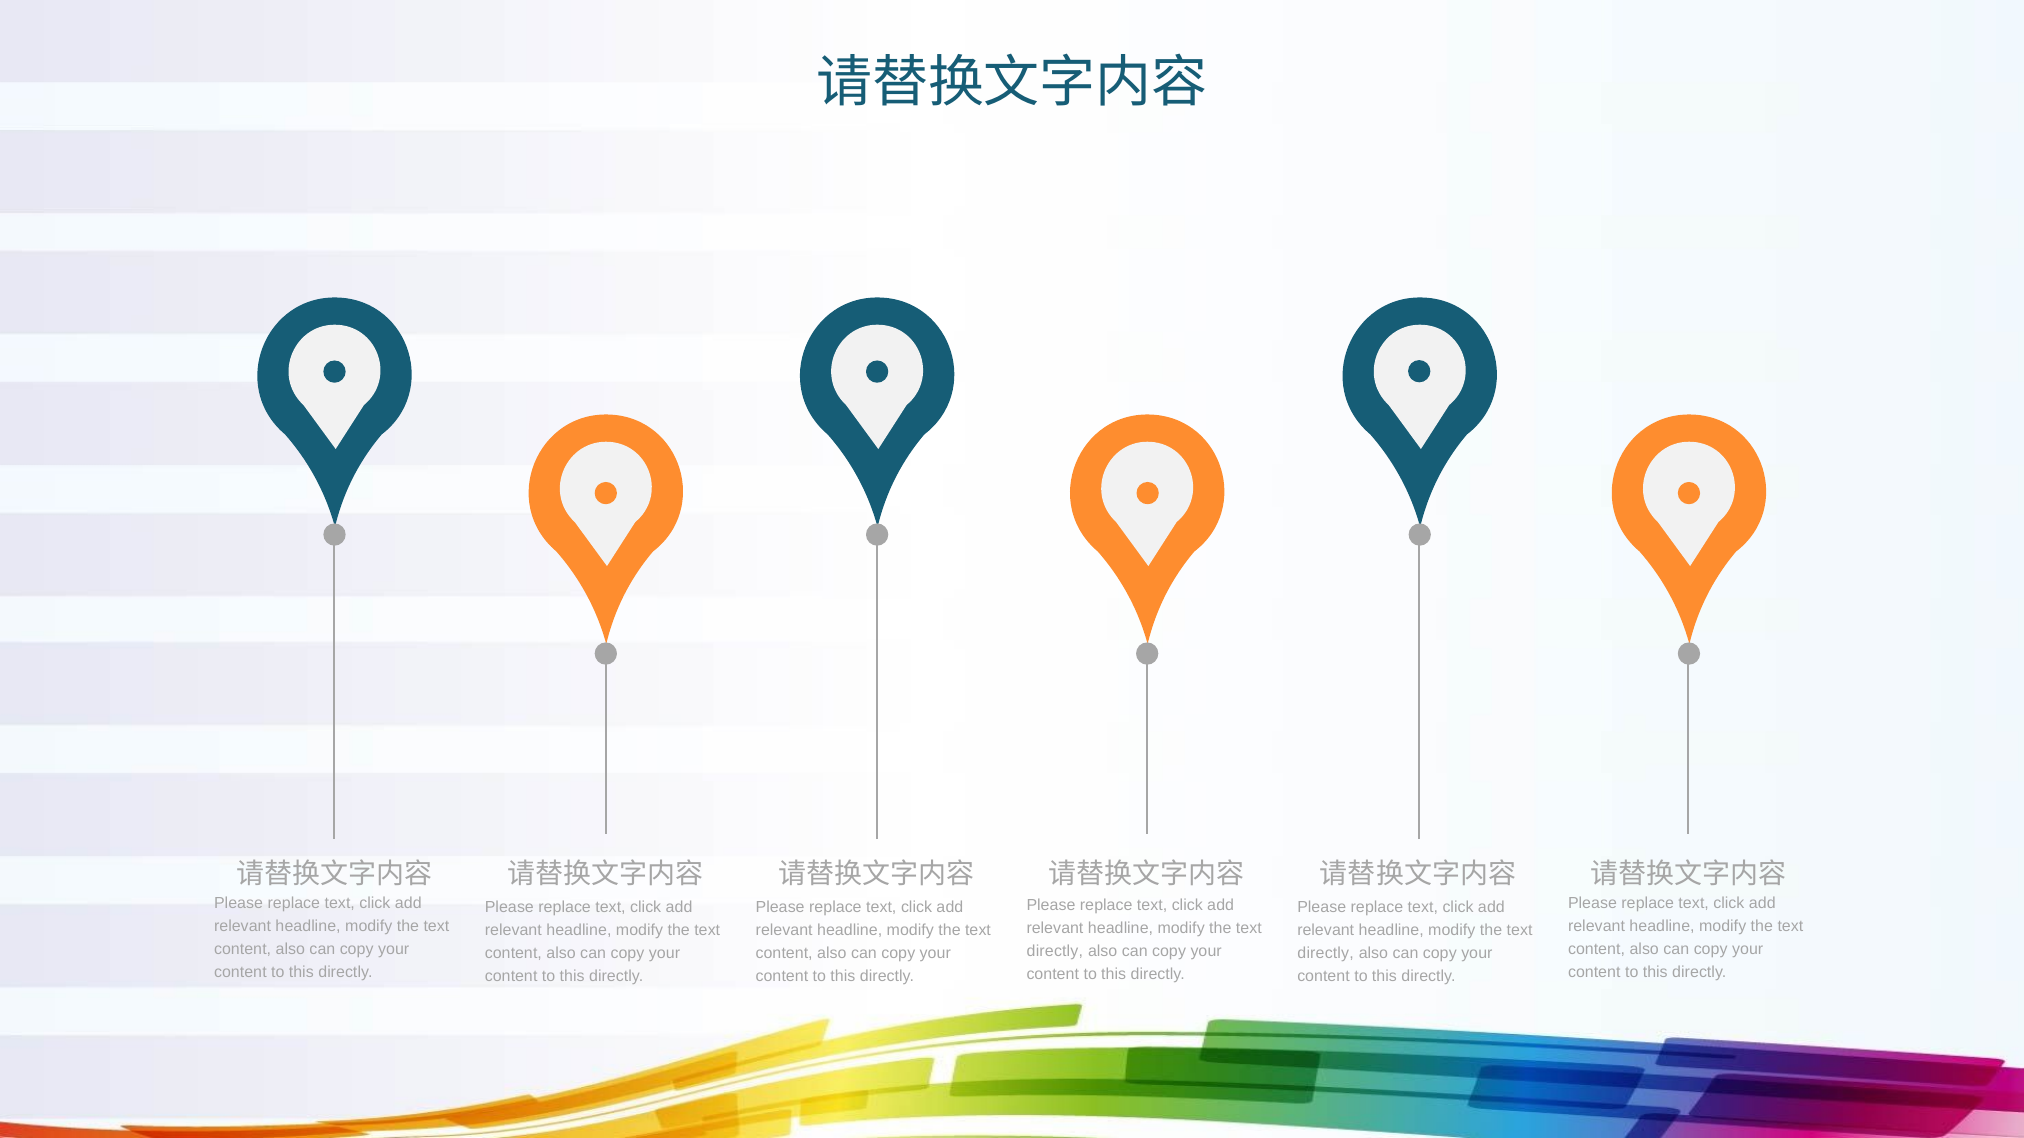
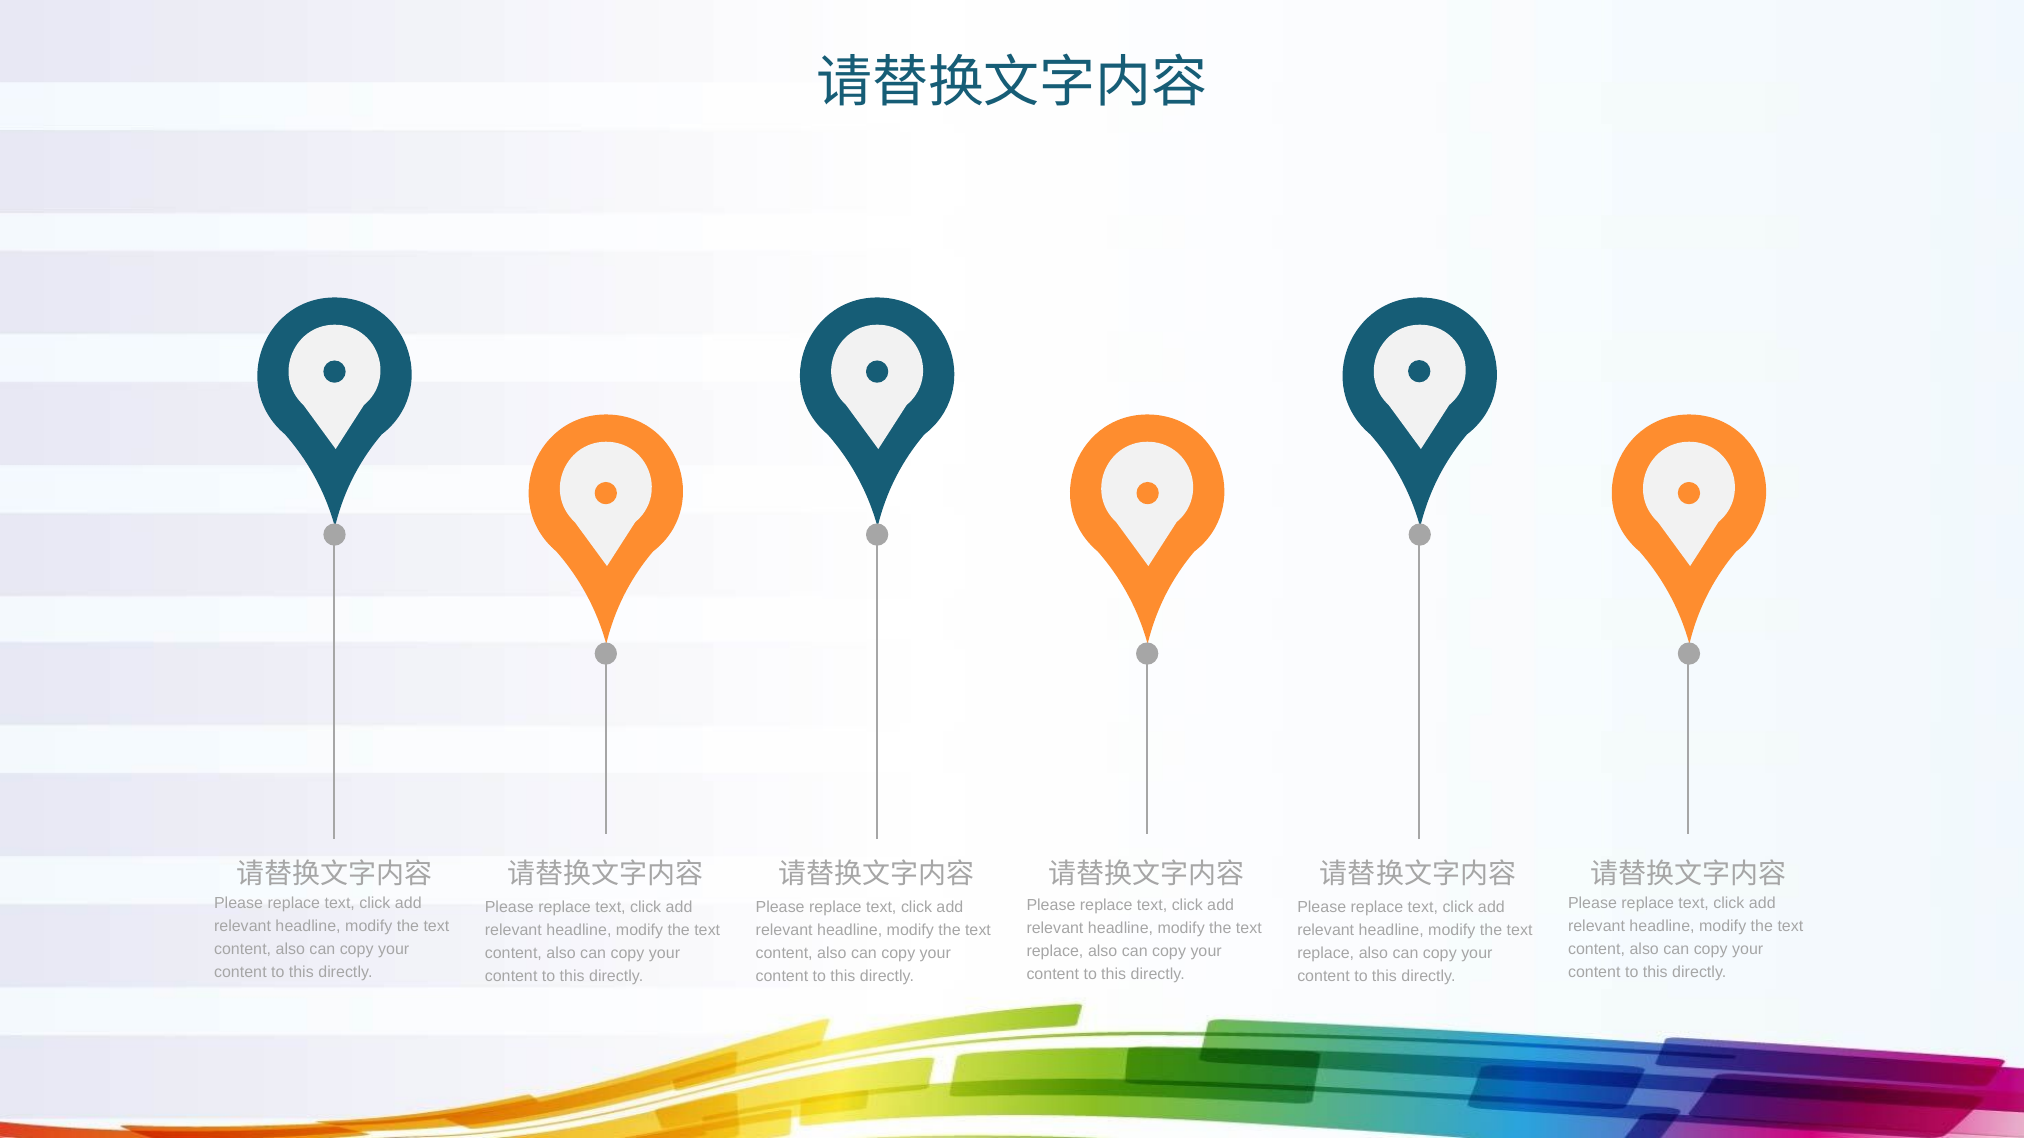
directly at (1055, 952): directly -> replace
directly at (1326, 954): directly -> replace
